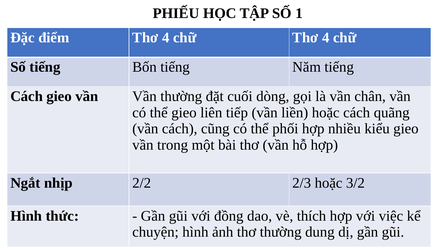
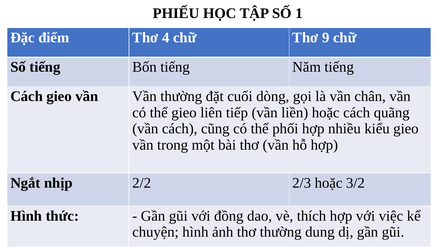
chữ Thơ 4: 4 -> 9
